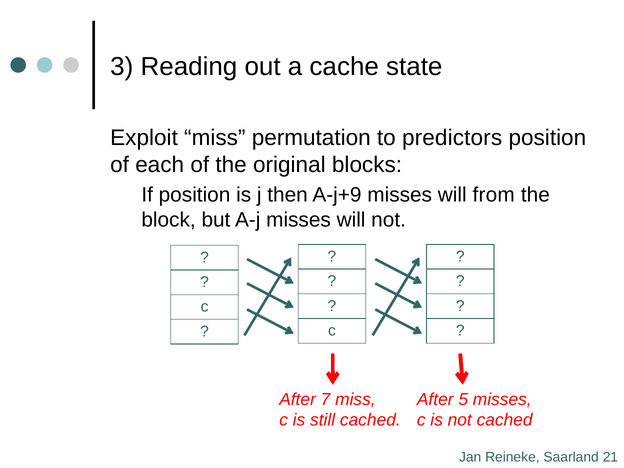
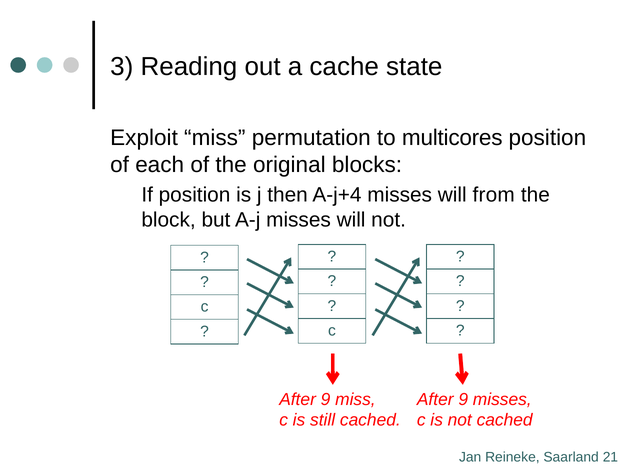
predictors: predictors -> multicores
A-j+9: A-j+9 -> A-j+4
7 at (326, 399): 7 -> 9
5 at (463, 399): 5 -> 9
